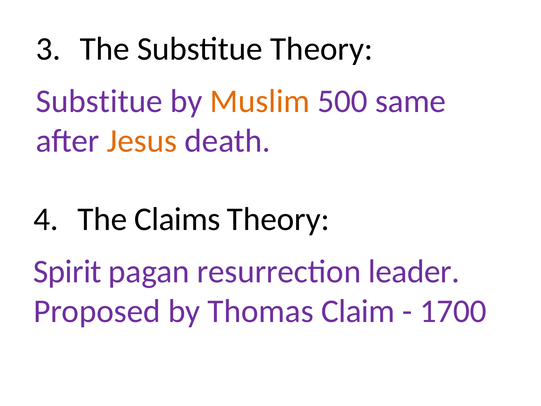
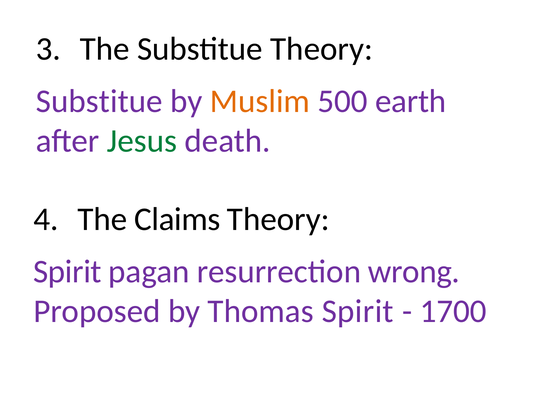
same: same -> earth
Jesus colour: orange -> green
leader: leader -> wrong
Thomas Claim: Claim -> Spirit
